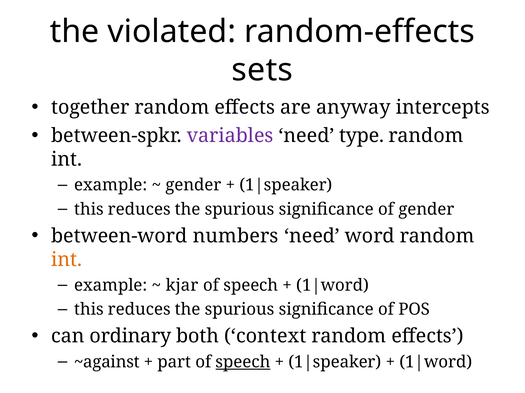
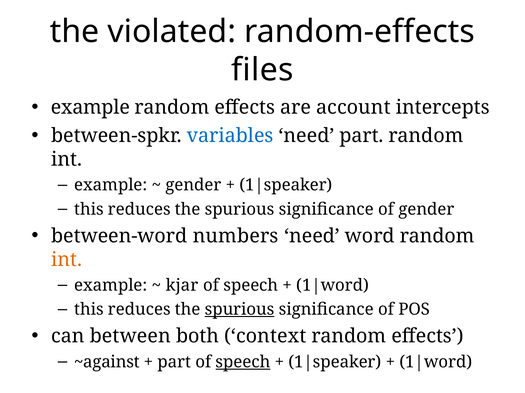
sets: sets -> files
together at (90, 108): together -> example
anyway: anyway -> account
variables colour: purple -> blue
need type: type -> part
spurious at (240, 310) underline: none -> present
ordinary: ordinary -> between
